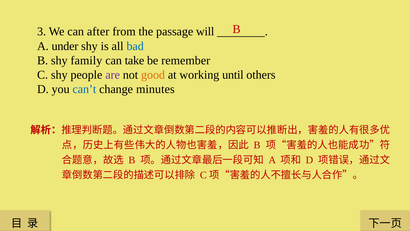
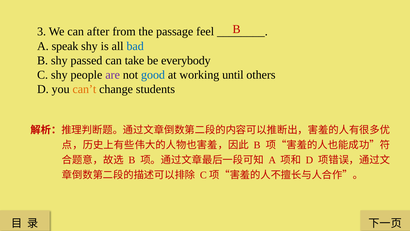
will: will -> feel
under: under -> speak
family: family -> passed
remember: remember -> everybody
good colour: orange -> blue
can’t colour: blue -> orange
minutes: minutes -> students
